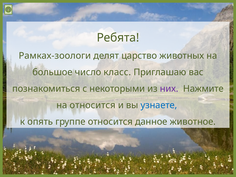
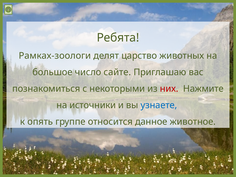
класс: класс -> сайте
них colour: purple -> red
на относится: относится -> источники
